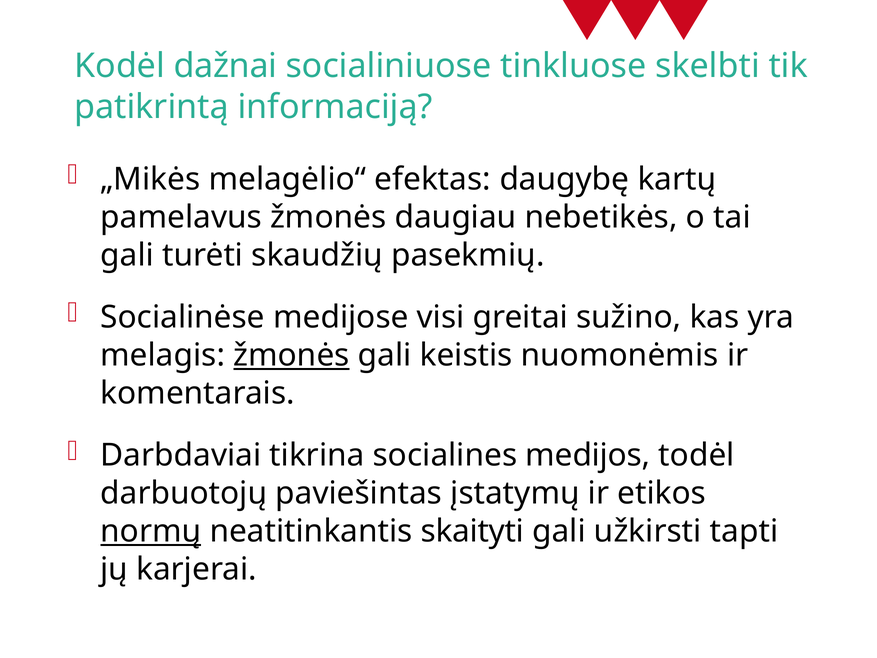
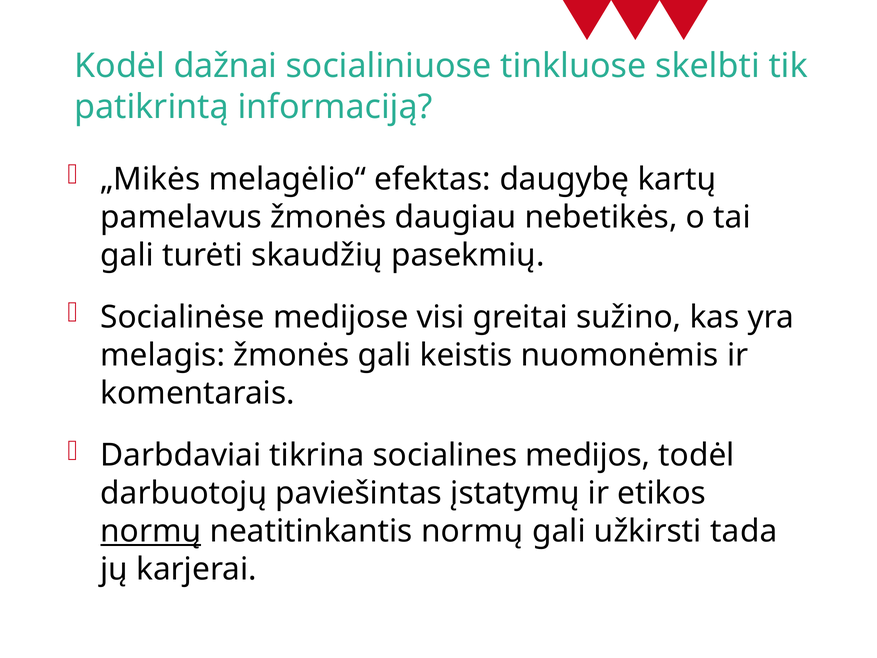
žmonės at (291, 355) underline: present -> none
neatitinkantis skaityti: skaityti -> normų
tapti: tapti -> tada
